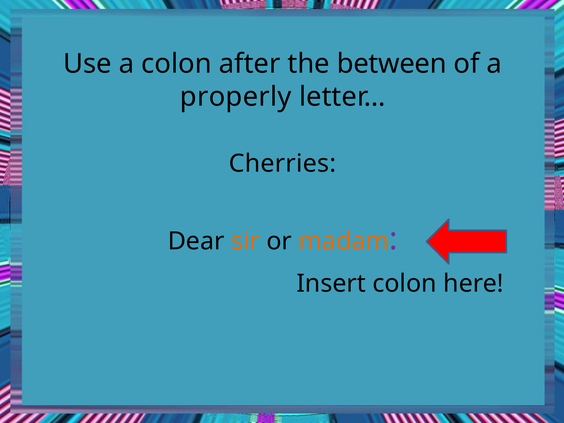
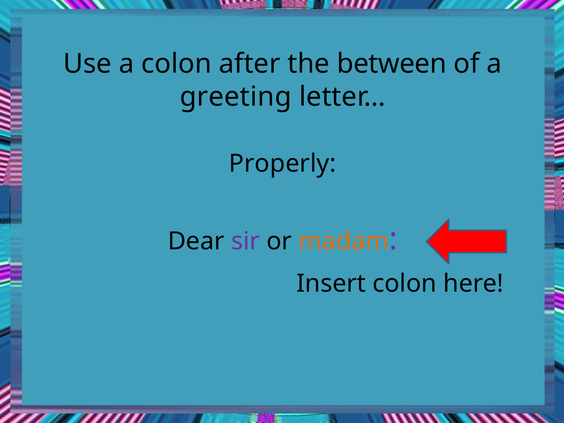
properly: properly -> greeting
Cherries: Cherries -> Properly
sir colour: orange -> purple
